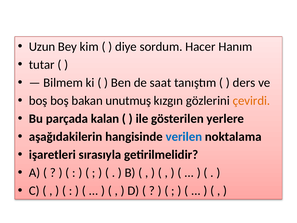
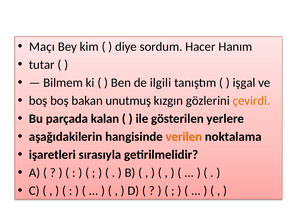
Uzun: Uzun -> Maçı
saat: saat -> ilgili
ders: ders -> işgal
verilen colour: blue -> orange
